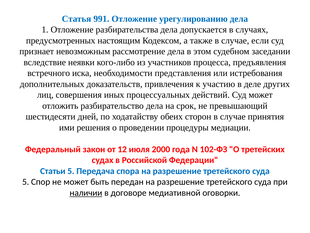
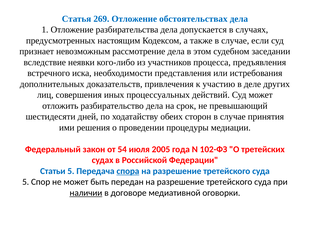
991: 991 -> 269
урегулированию: урегулированию -> обстоятельствах
12: 12 -> 54
2000: 2000 -> 2005
спора underline: none -> present
